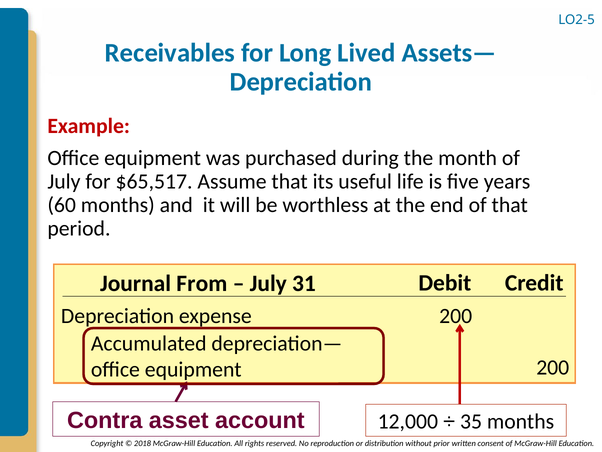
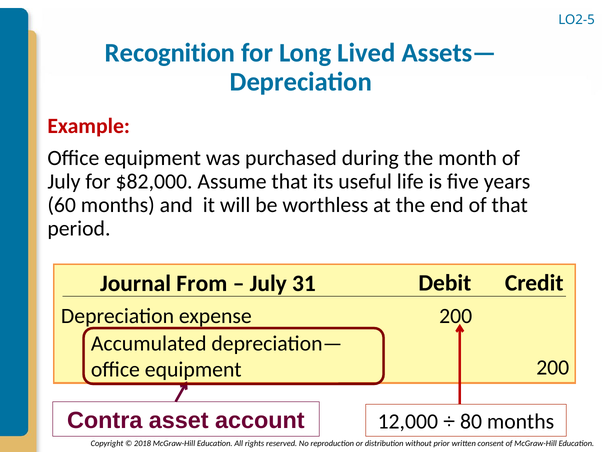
Receivables: Receivables -> Recognition
$65,517: $65,517 -> $82,000
35: 35 -> 80
